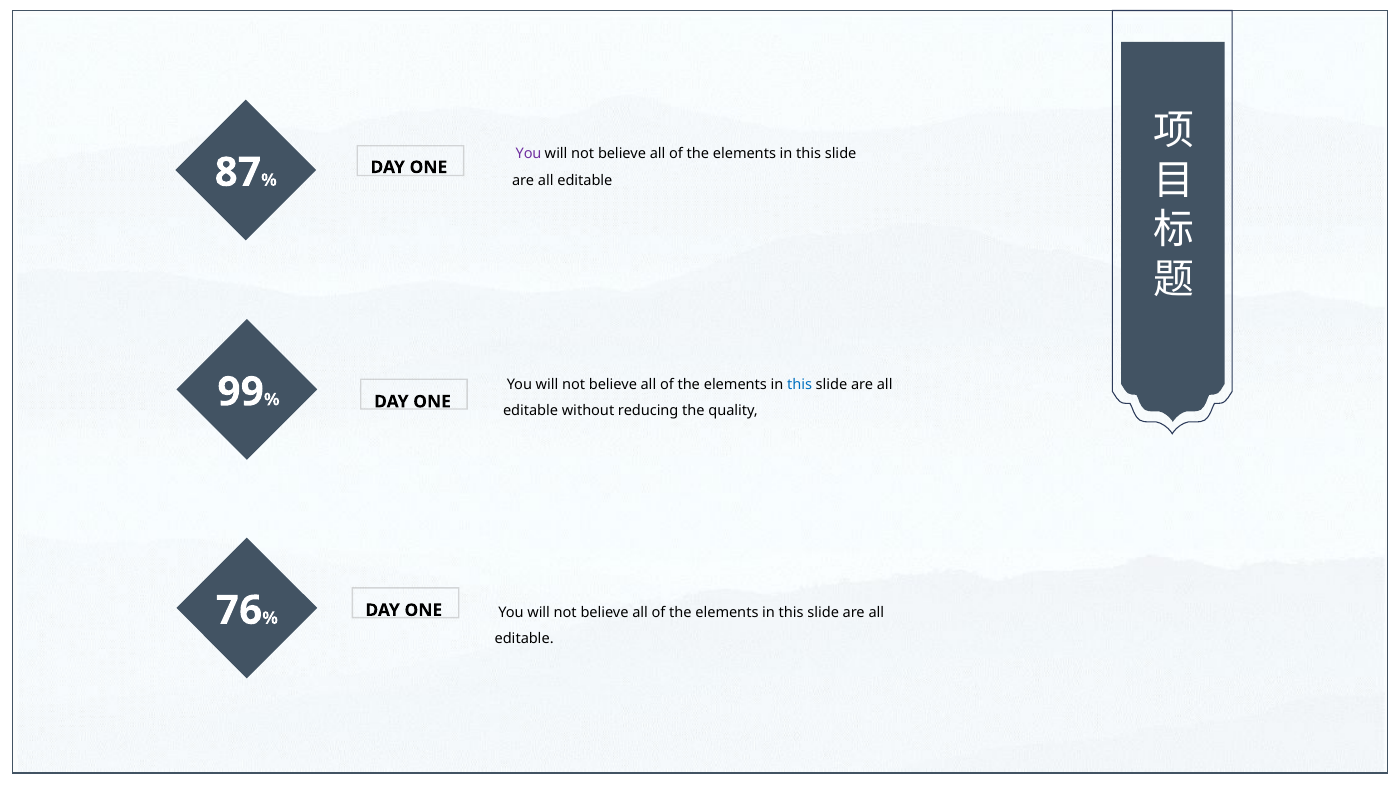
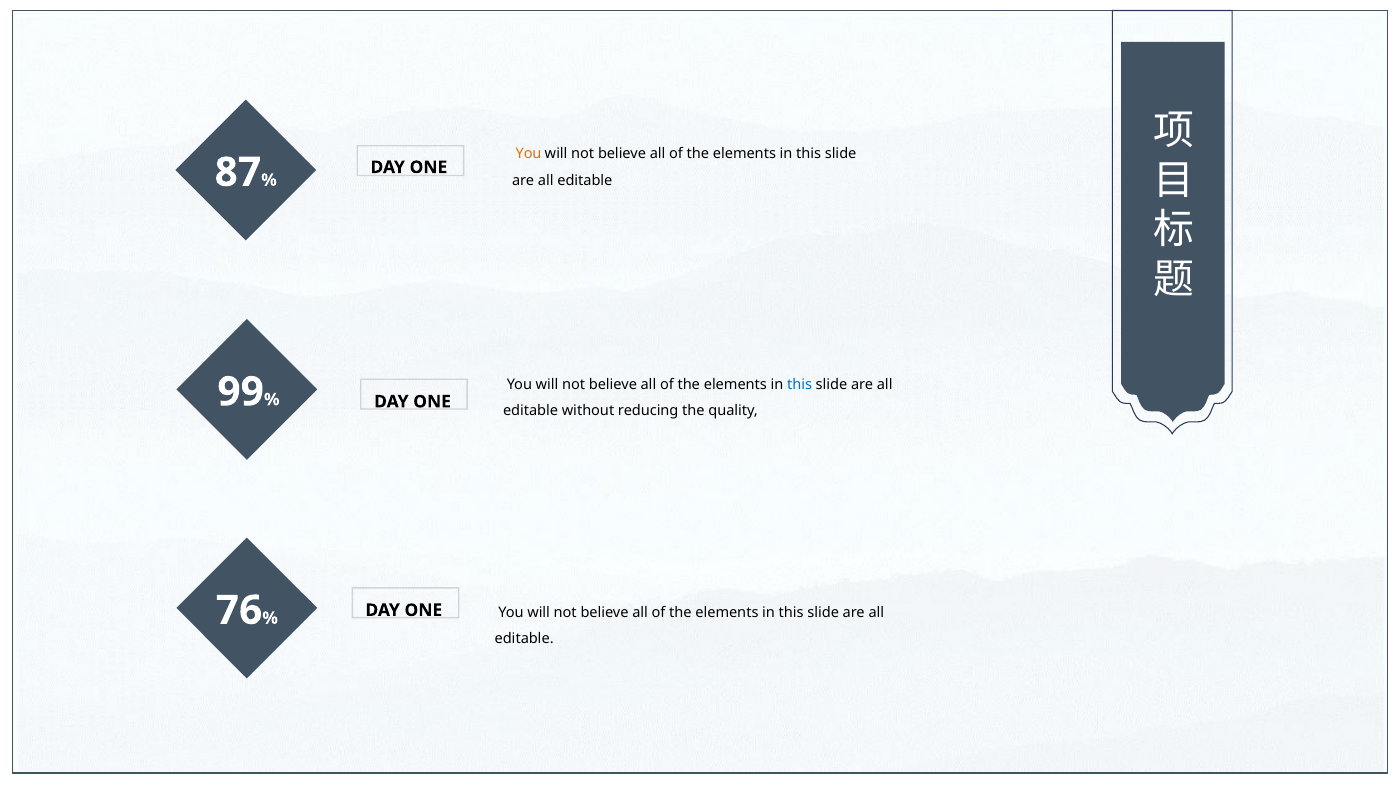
You at (529, 154) colour: purple -> orange
